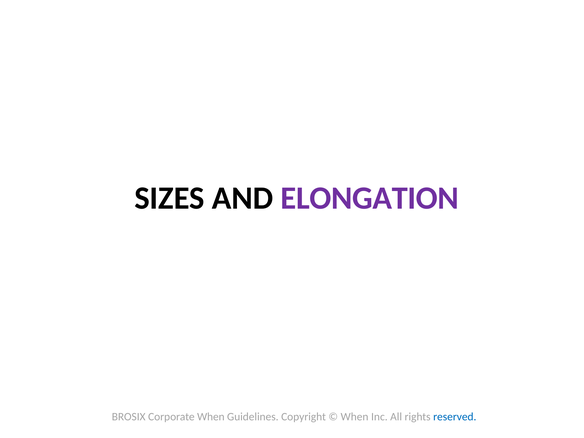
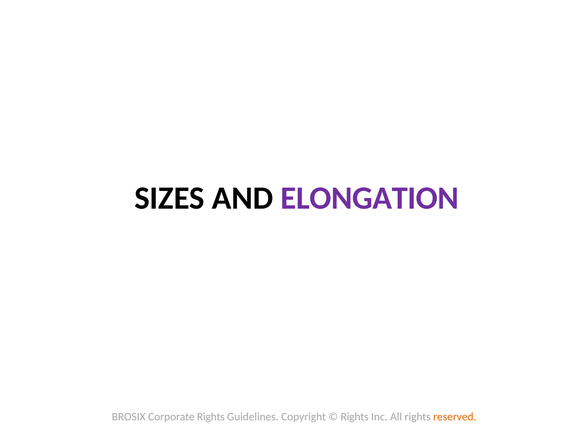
Corporate When: When -> Rights
When at (355, 417): When -> Rights
reserved colour: blue -> orange
